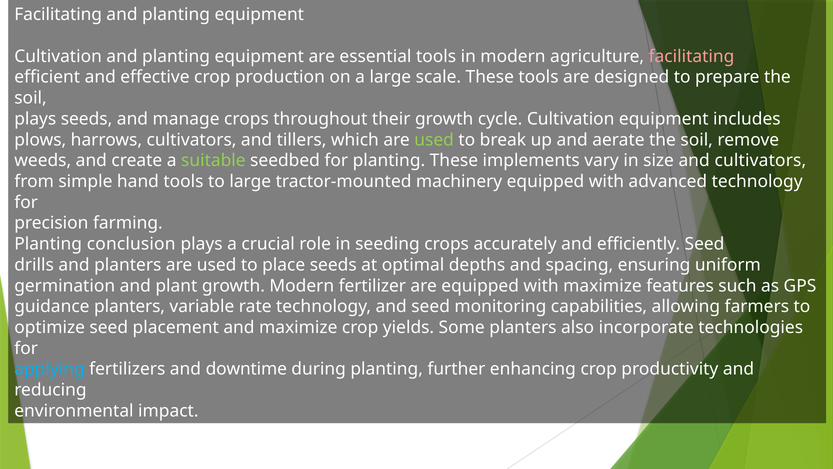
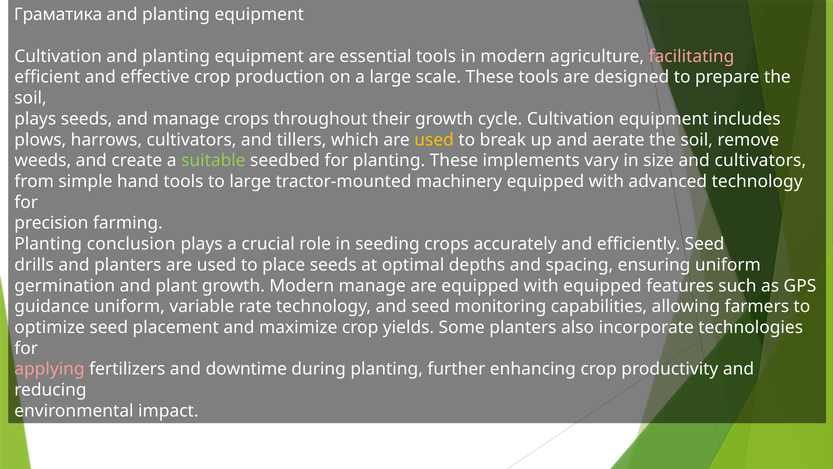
Facilitating at (58, 15): Facilitating -> Граматика
used at (434, 140) colour: light green -> yellow
Modern fertilizer: fertilizer -> manage
with maximize: maximize -> equipped
guidance planters: planters -> uniform
applying colour: light blue -> pink
